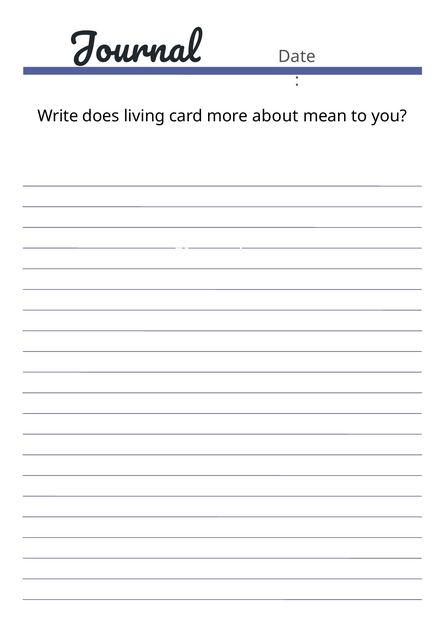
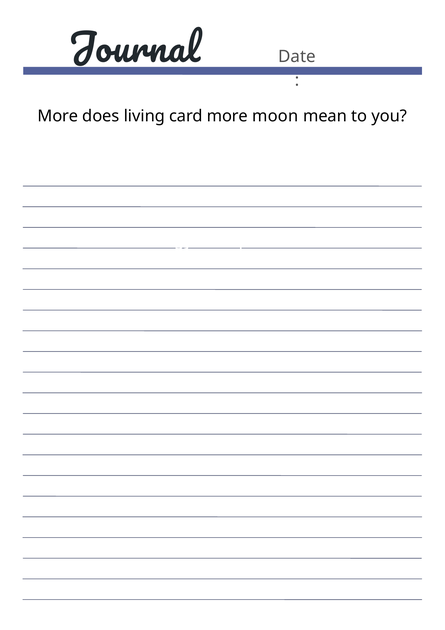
Write at (58, 116): Write -> More
about: about -> moon
